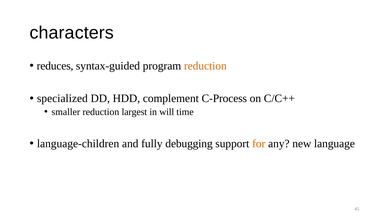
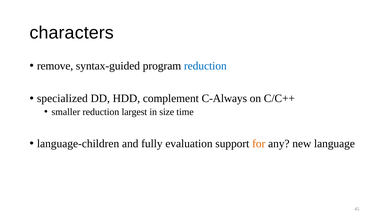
reduces: reduces -> remove
reduction at (205, 66) colour: orange -> blue
C-Process: C-Process -> C-Always
will: will -> size
debugging: debugging -> evaluation
